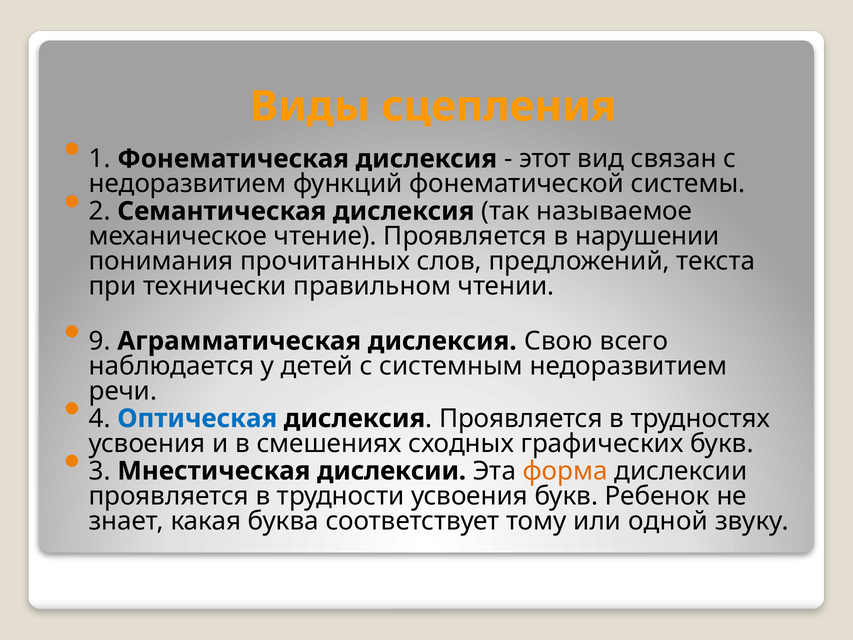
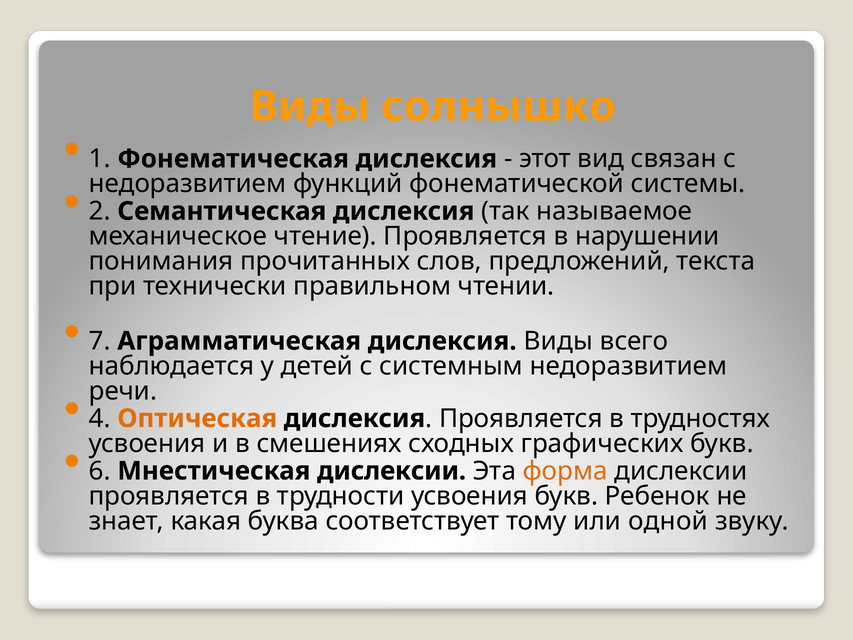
сцепления: сцепления -> солнышко
9: 9 -> 7
дислексия Свою: Свою -> Виды
Оптическая colour: blue -> orange
3: 3 -> 6
